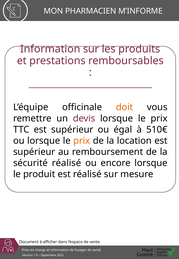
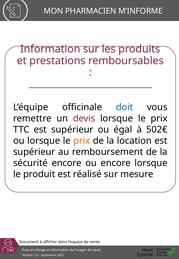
doit colour: orange -> blue
510€: 510€ -> 502€
sécurité réalisé: réalisé -> encore
